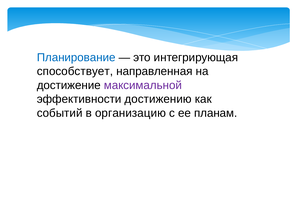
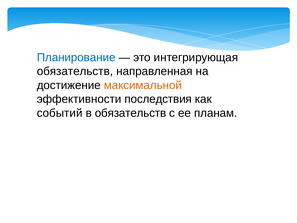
способствует at (75, 71): способствует -> обязательств
максимальной colour: purple -> orange
достижению: достижению -> последствия
в организацию: организацию -> обязательств
